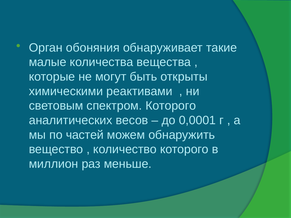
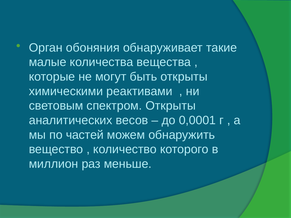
спектром Которого: Которого -> Открыты
